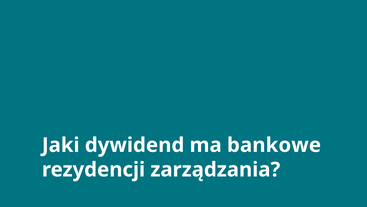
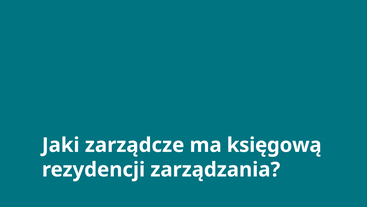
dywidend: dywidend -> zarządcze
bankowe: bankowe -> księgową
